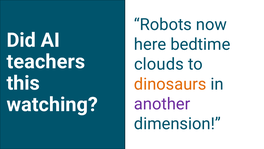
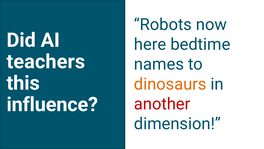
clouds: clouds -> names
watching: watching -> influence
another colour: purple -> red
